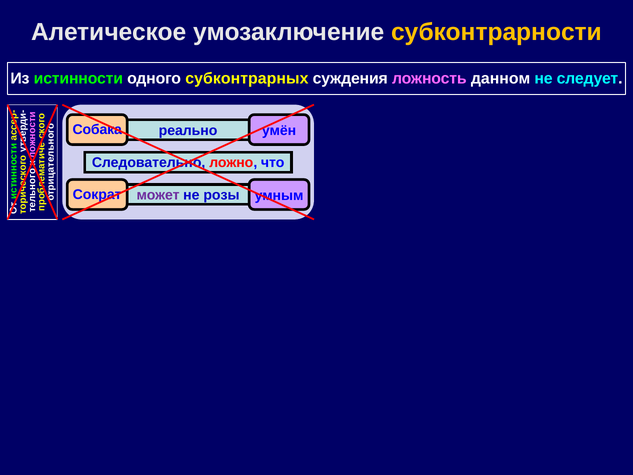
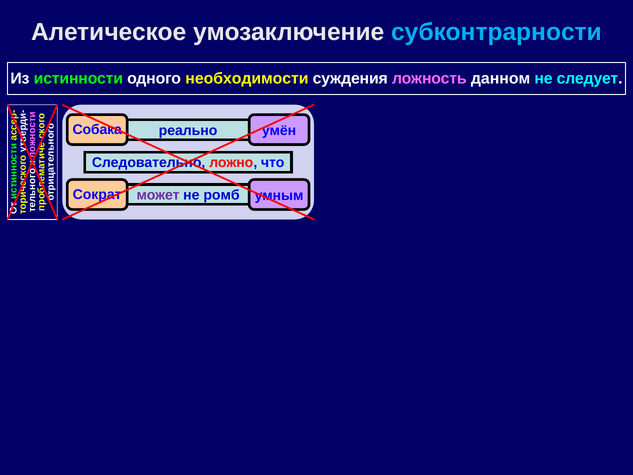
субконтрарности colour: yellow -> light blue
субконтрарных: субконтрарных -> необходимости
розы: розы -> ромб
